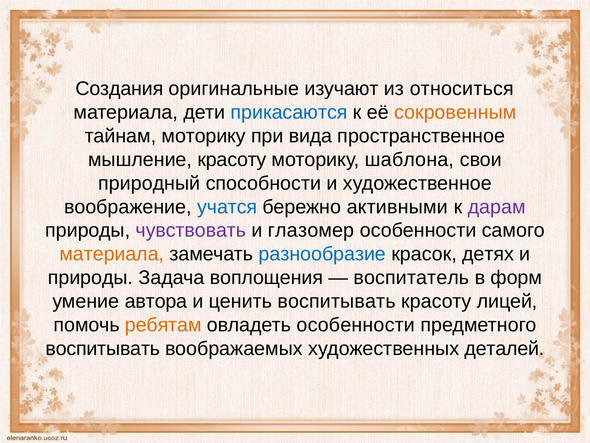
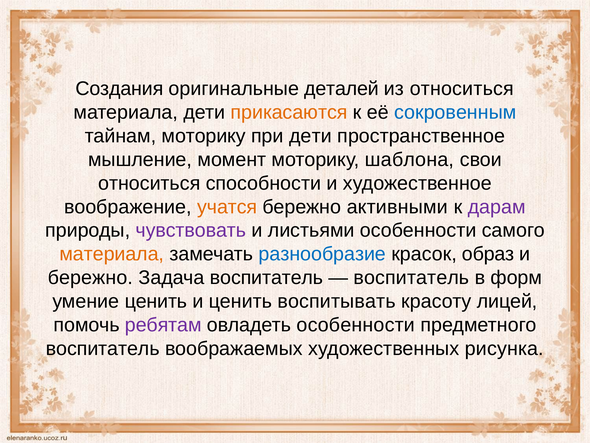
изучают: изучают -> деталей
прикасаются colour: blue -> orange
сокровенным colour: orange -> blue
при вида: вида -> дети
мышление красоту: красоту -> момент
природный at (149, 183): природный -> относиться
учатся colour: blue -> orange
глазомер: глазомер -> листьями
детях: детях -> образ
природы at (90, 277): природы -> бережно
Задача воплощения: воплощения -> воспитатель
умение автора: автора -> ценить
ребятам colour: orange -> purple
воспитывать at (103, 348): воспитывать -> воспитатель
деталей: деталей -> рисунка
